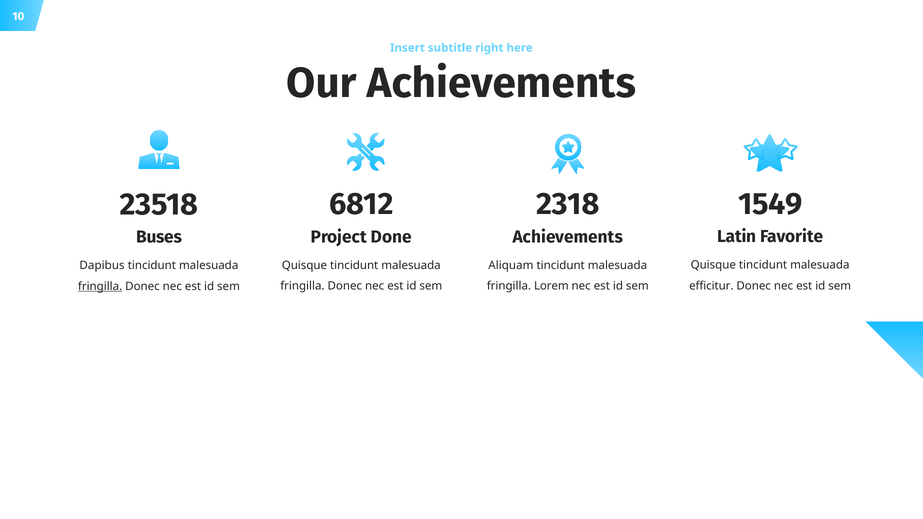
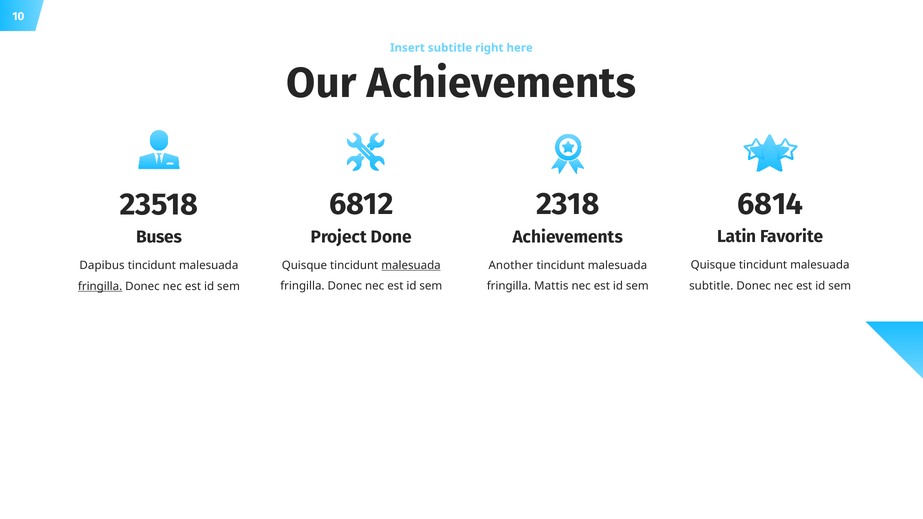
1549: 1549 -> 6814
malesuada at (411, 265) underline: none -> present
Aliquam: Aliquam -> Another
efficitur at (711, 286): efficitur -> subtitle
Lorem: Lorem -> Mattis
